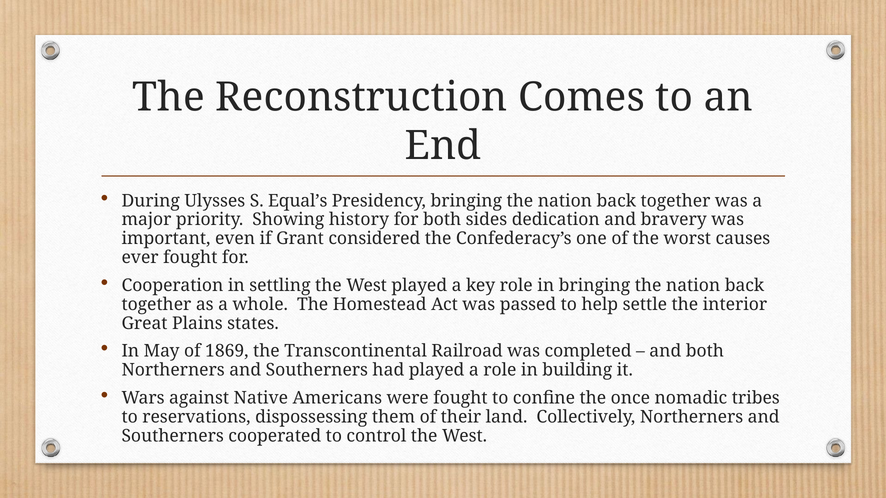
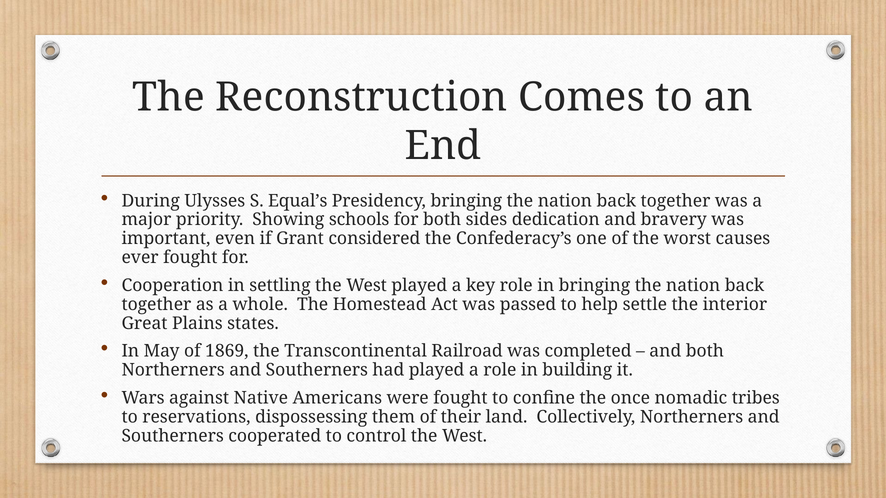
history: history -> schools
